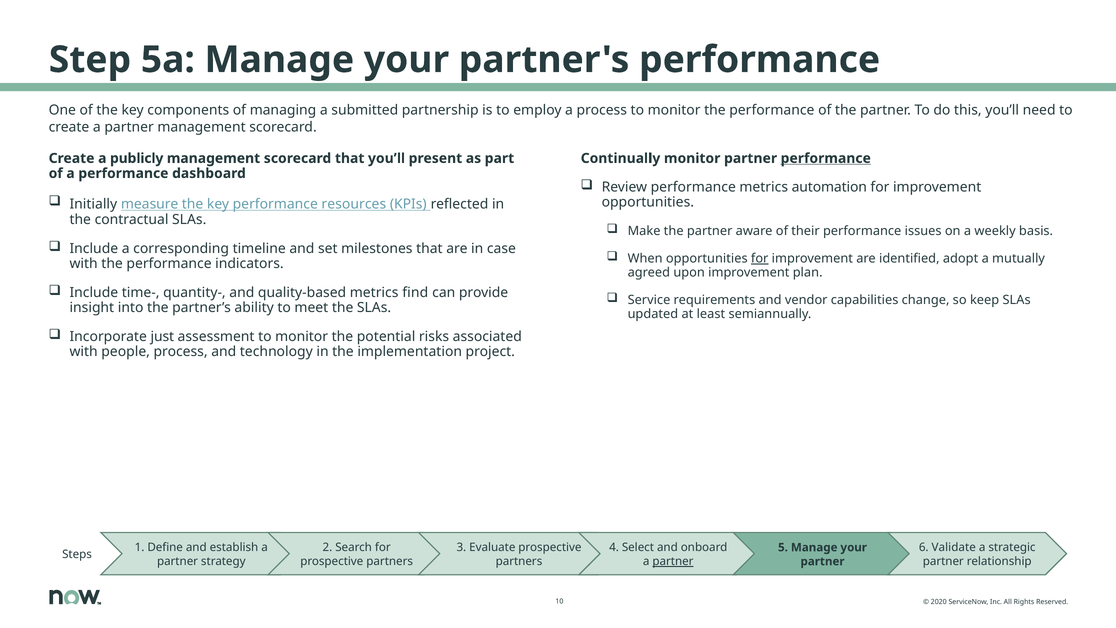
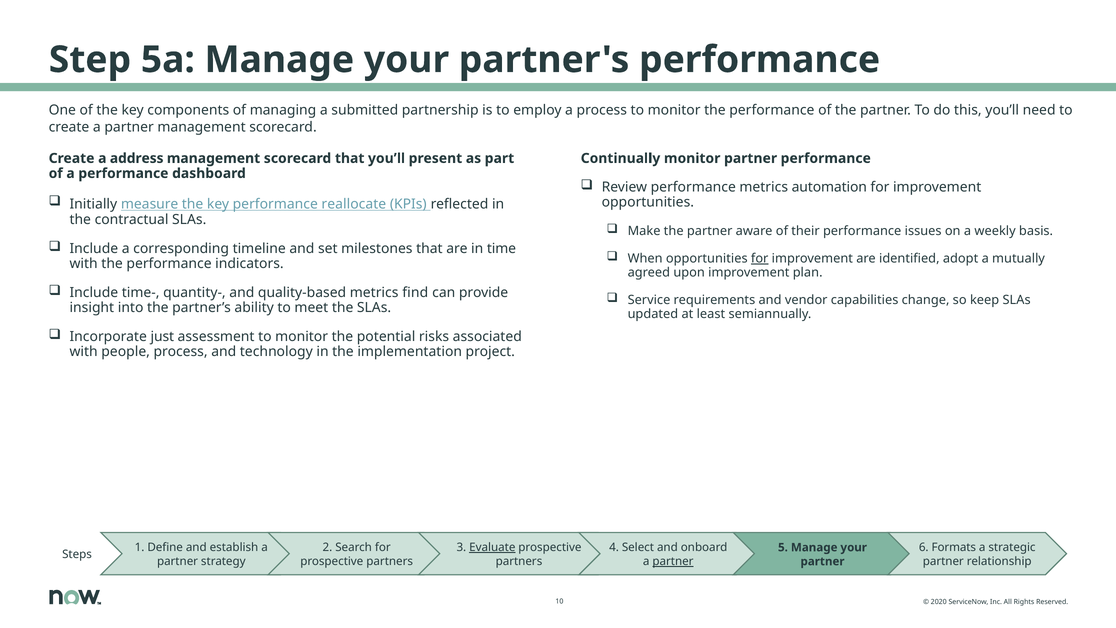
publicly: publicly -> address
performance at (826, 158) underline: present -> none
resources: resources -> reallocate
case: case -> time
Evaluate underline: none -> present
Validate: Validate -> Formats
